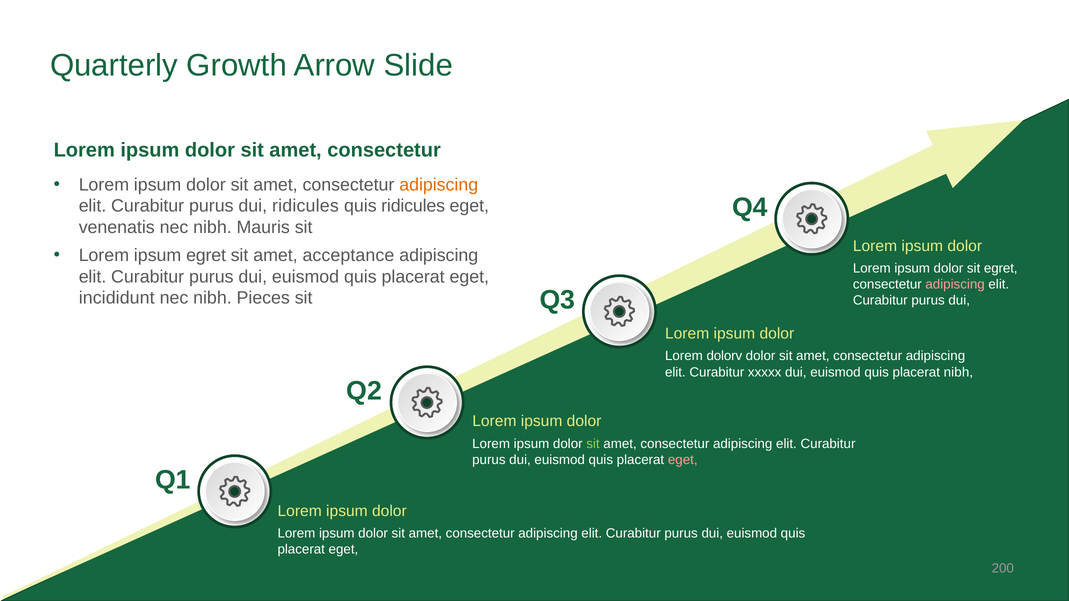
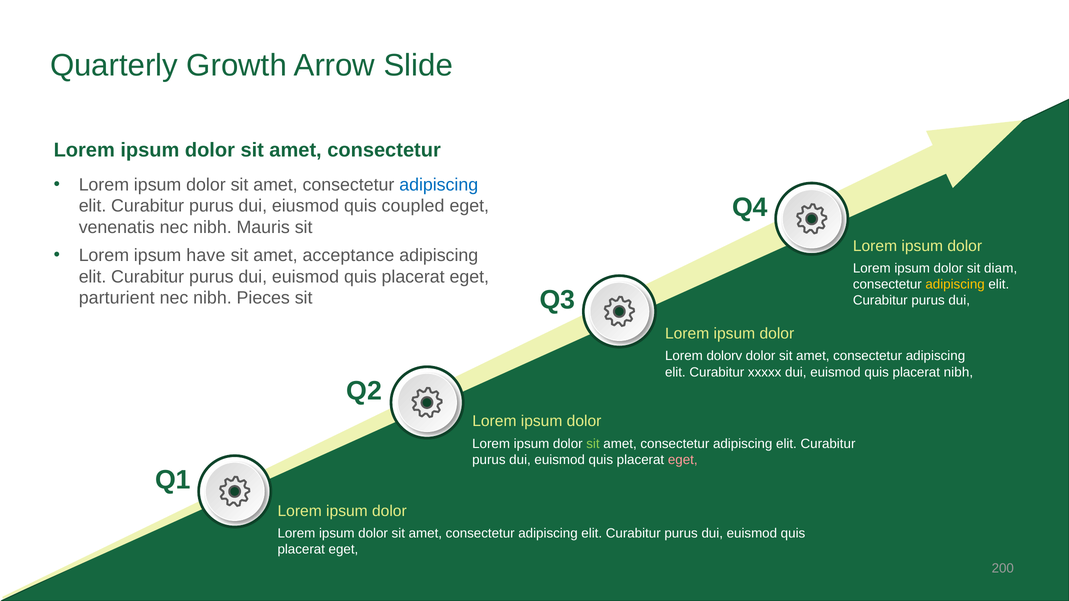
adipiscing at (439, 185) colour: orange -> blue
dui ridicules: ridicules -> eiusmod
quis ridicules: ridicules -> coupled
ipsum egret: egret -> have
sit egret: egret -> diam
adipiscing at (955, 285) colour: pink -> yellow
incididunt: incididunt -> parturient
